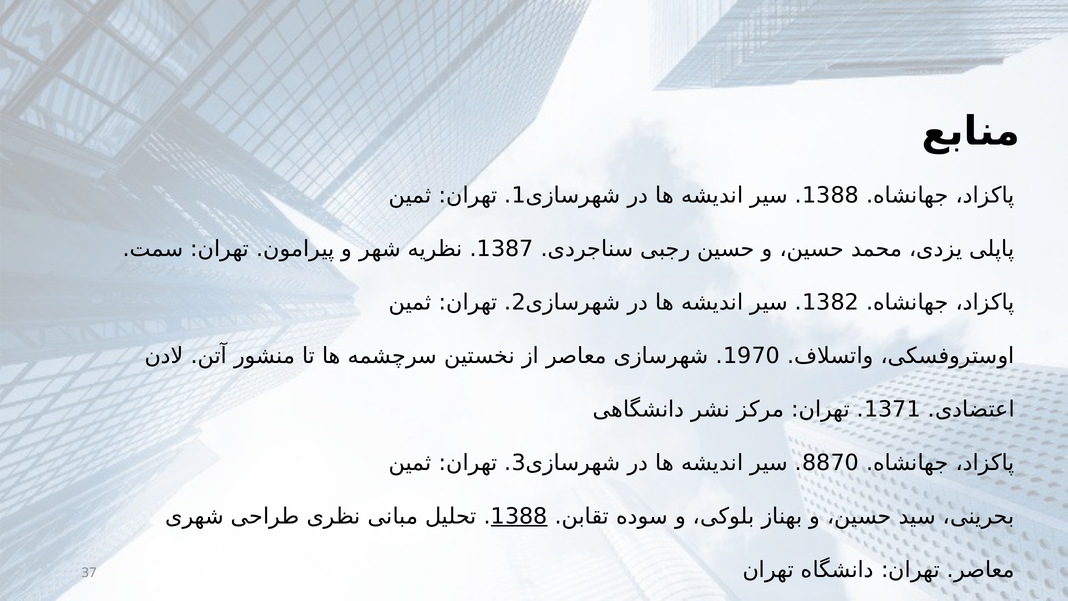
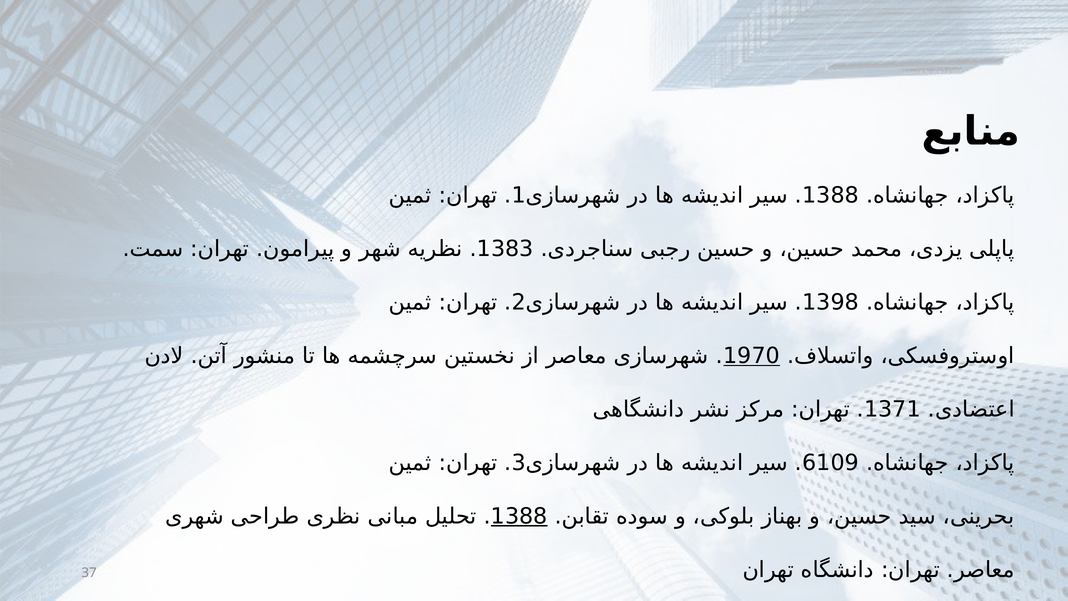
1387: 1387 -> 1383
1382: 1382 -> 1398
1970 underline: none -> present
8870: 8870 -> 6109
